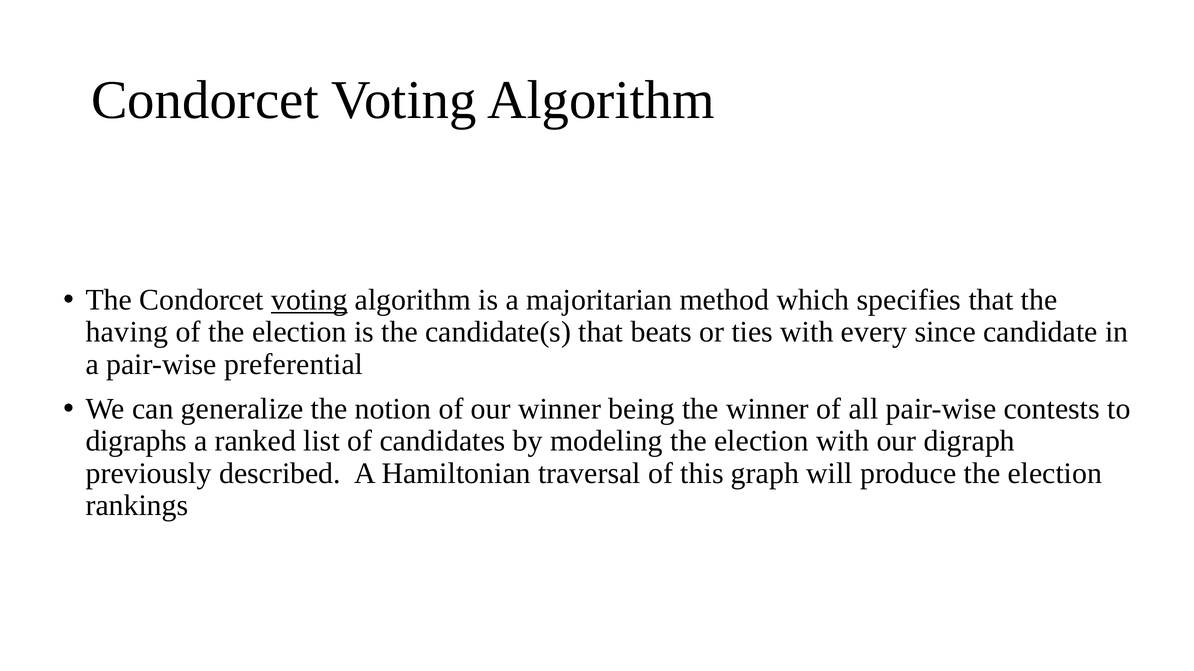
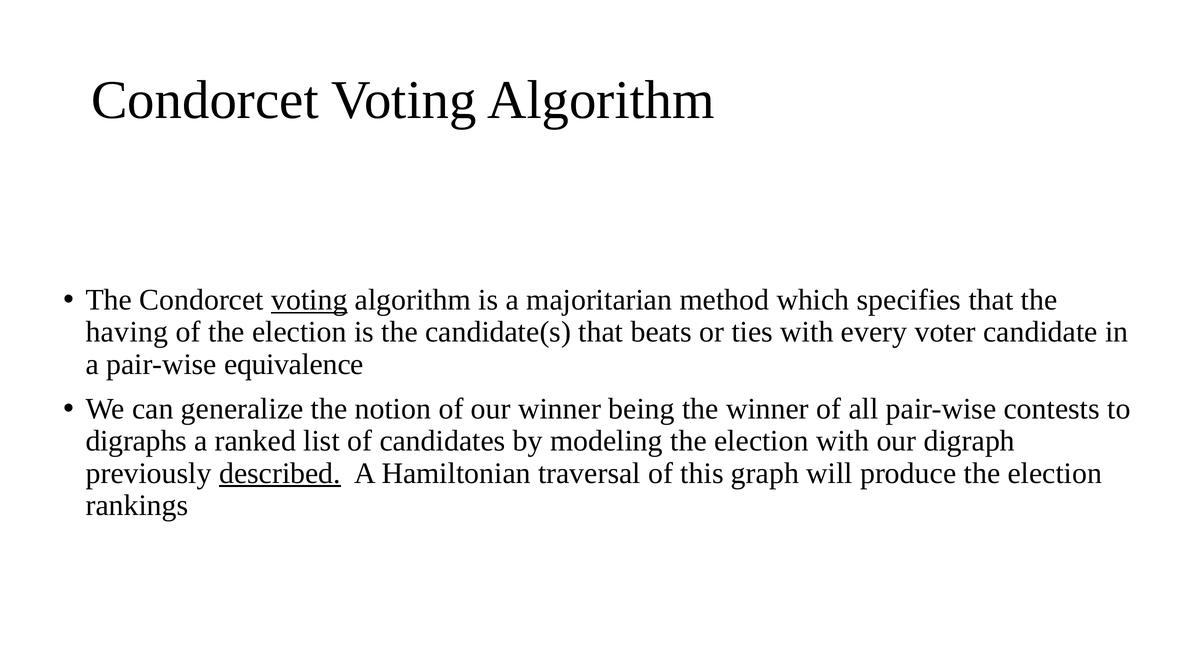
since: since -> voter
preferential: preferential -> equivalence
described underline: none -> present
